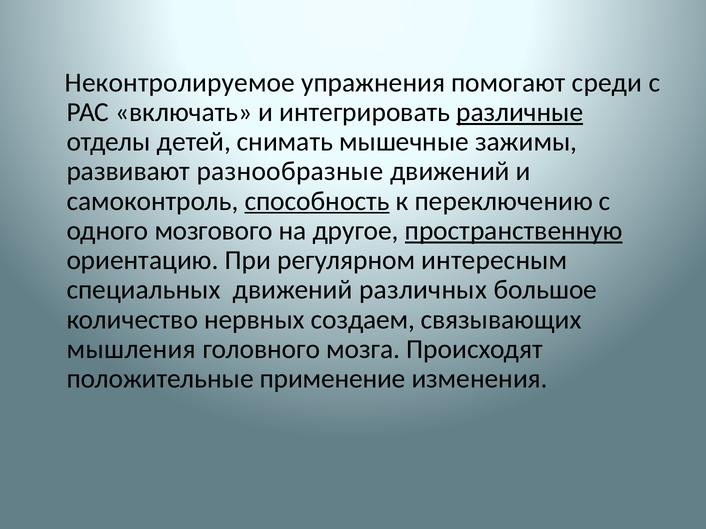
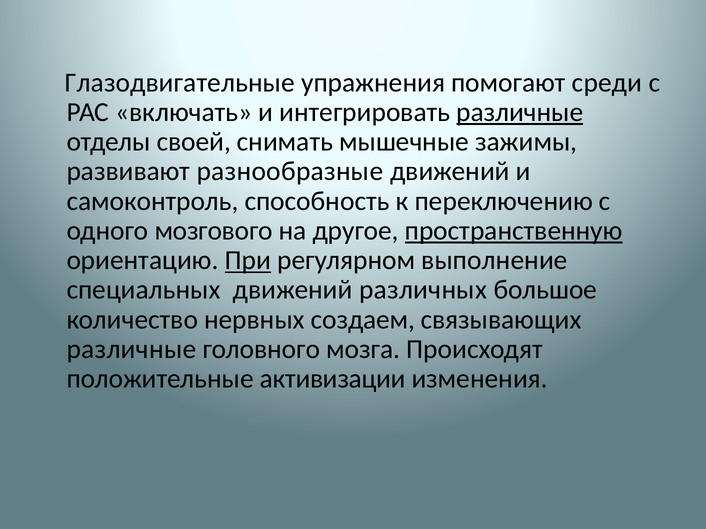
Неконтролируемое: Неконтролируемое -> Глазодвигательные
детей: детей -> своей
способность underline: present -> none
При underline: none -> present
интересным: интересным -> выполнение
мышления at (131, 350): мышления -> различные
применение: применение -> активизации
